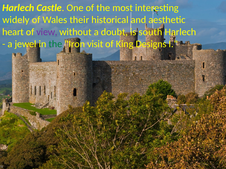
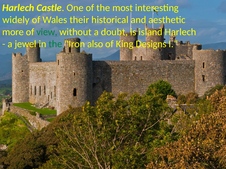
heart: heart -> more
view colour: purple -> green
south: south -> island
visit: visit -> also
